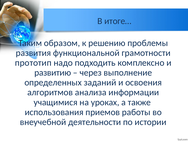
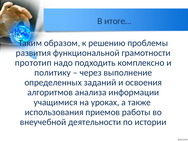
развитию: развитию -> политику
